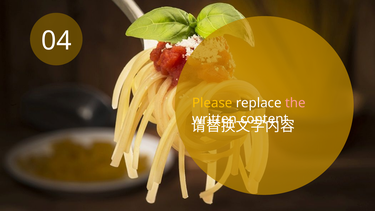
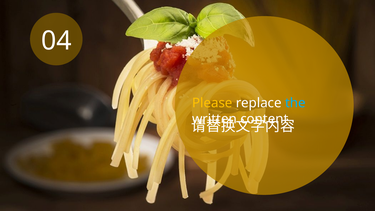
the colour: pink -> light blue
